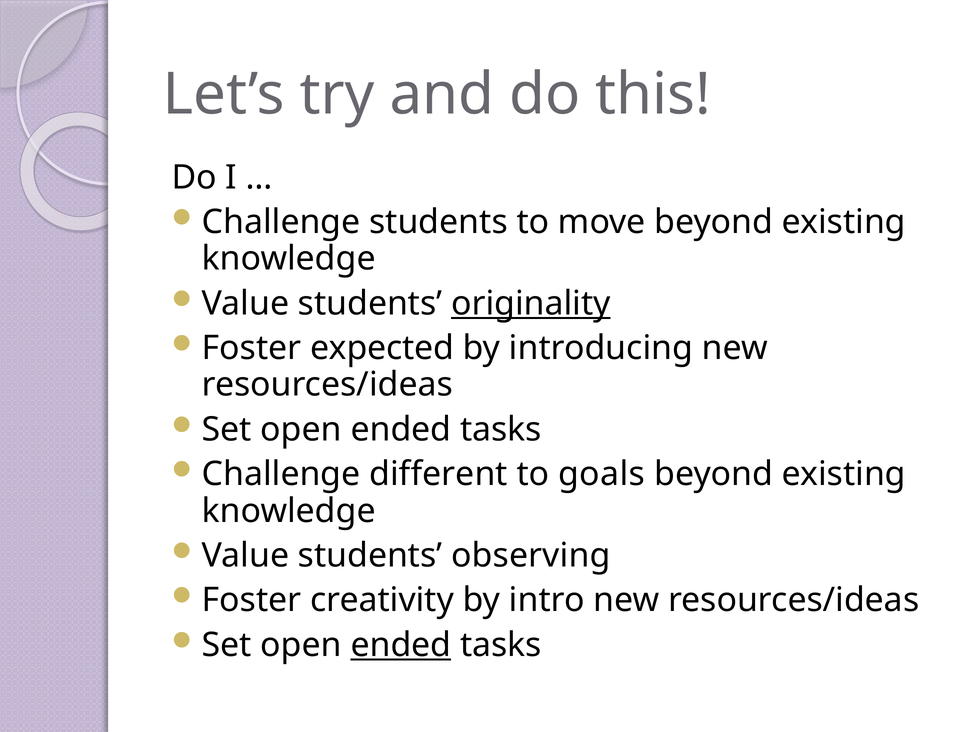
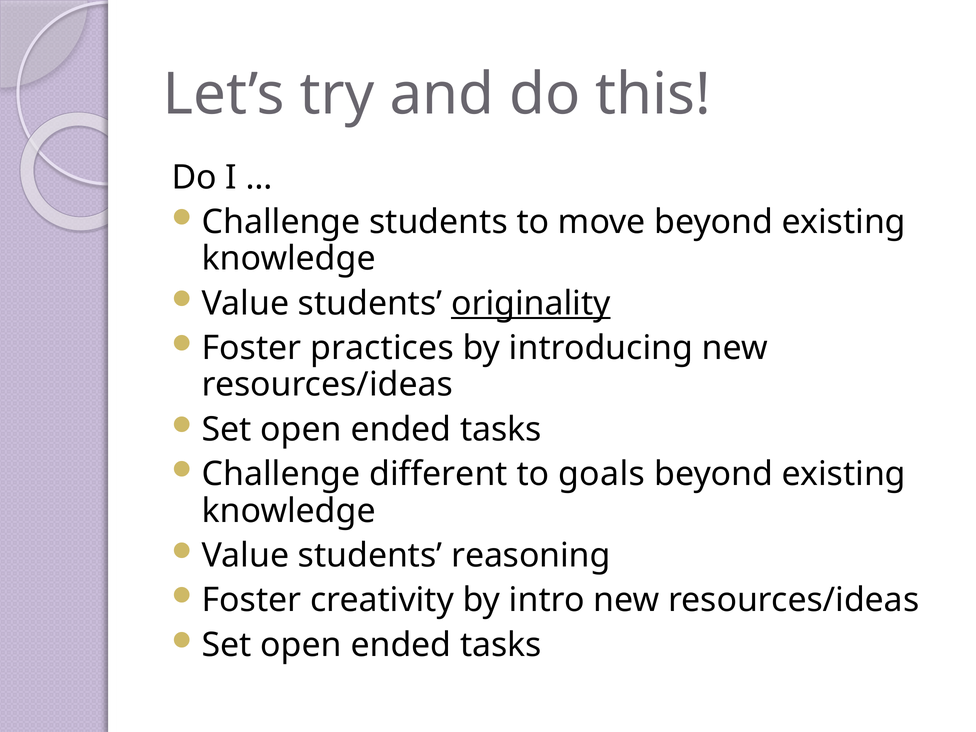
expected: expected -> practices
observing: observing -> reasoning
ended at (401, 645) underline: present -> none
